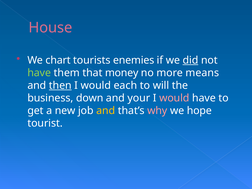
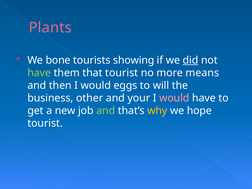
House: House -> Plants
chart: chart -> bone
enemies: enemies -> showing
that money: money -> tourist
then underline: present -> none
each: each -> eggs
down: down -> other
and at (106, 111) colour: yellow -> light green
why colour: pink -> yellow
